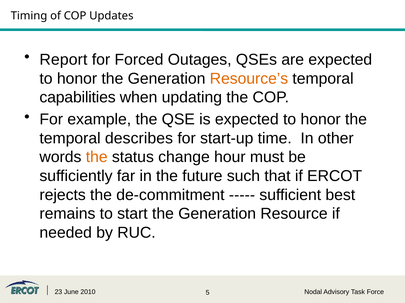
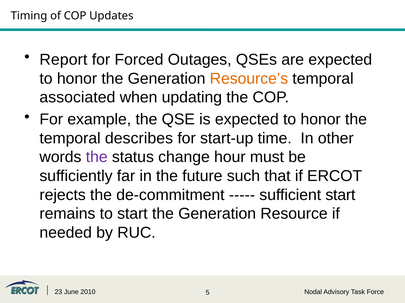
capabilities: capabilities -> associated
the at (97, 158) colour: orange -> purple
sufficient best: best -> start
